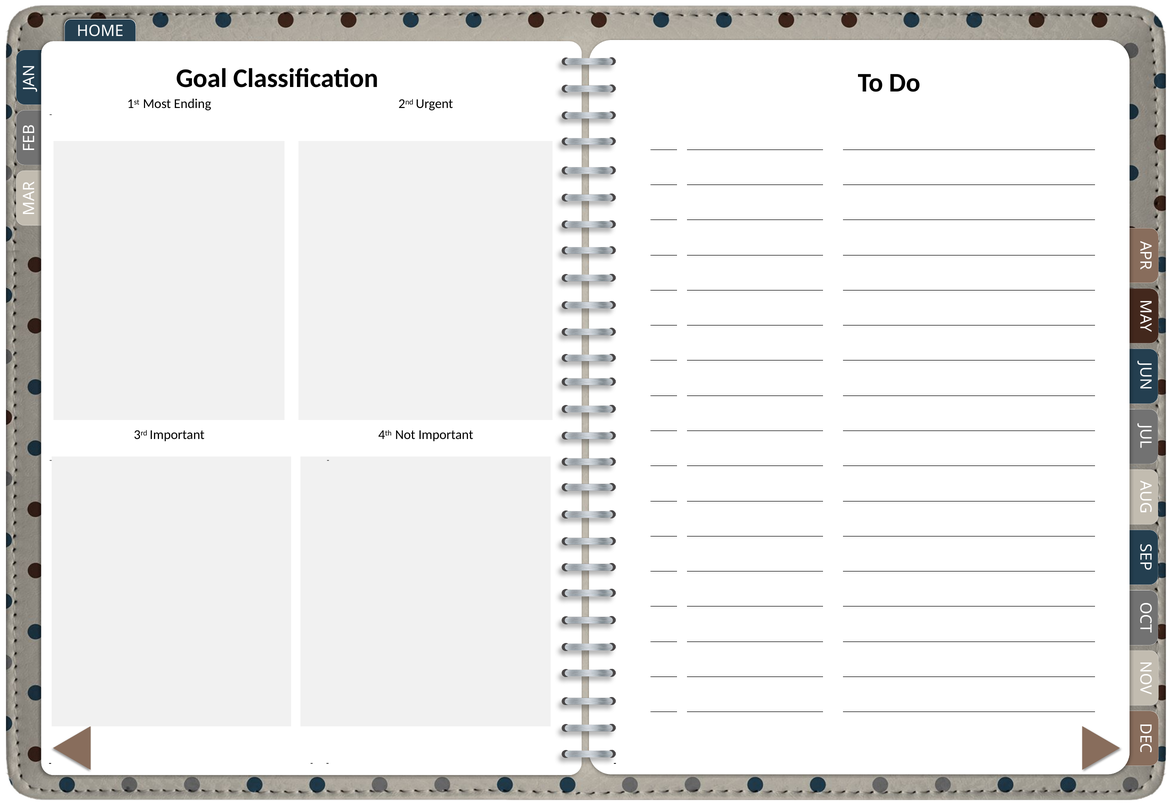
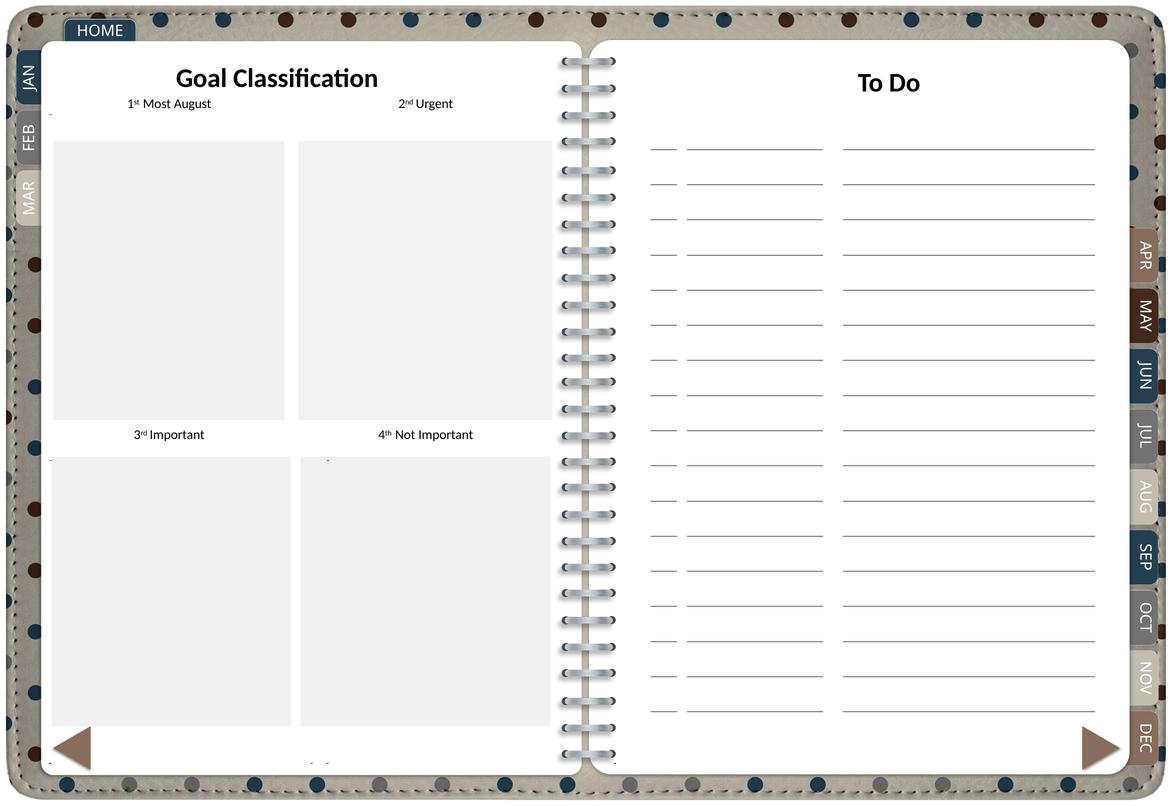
Ending: Ending -> August
